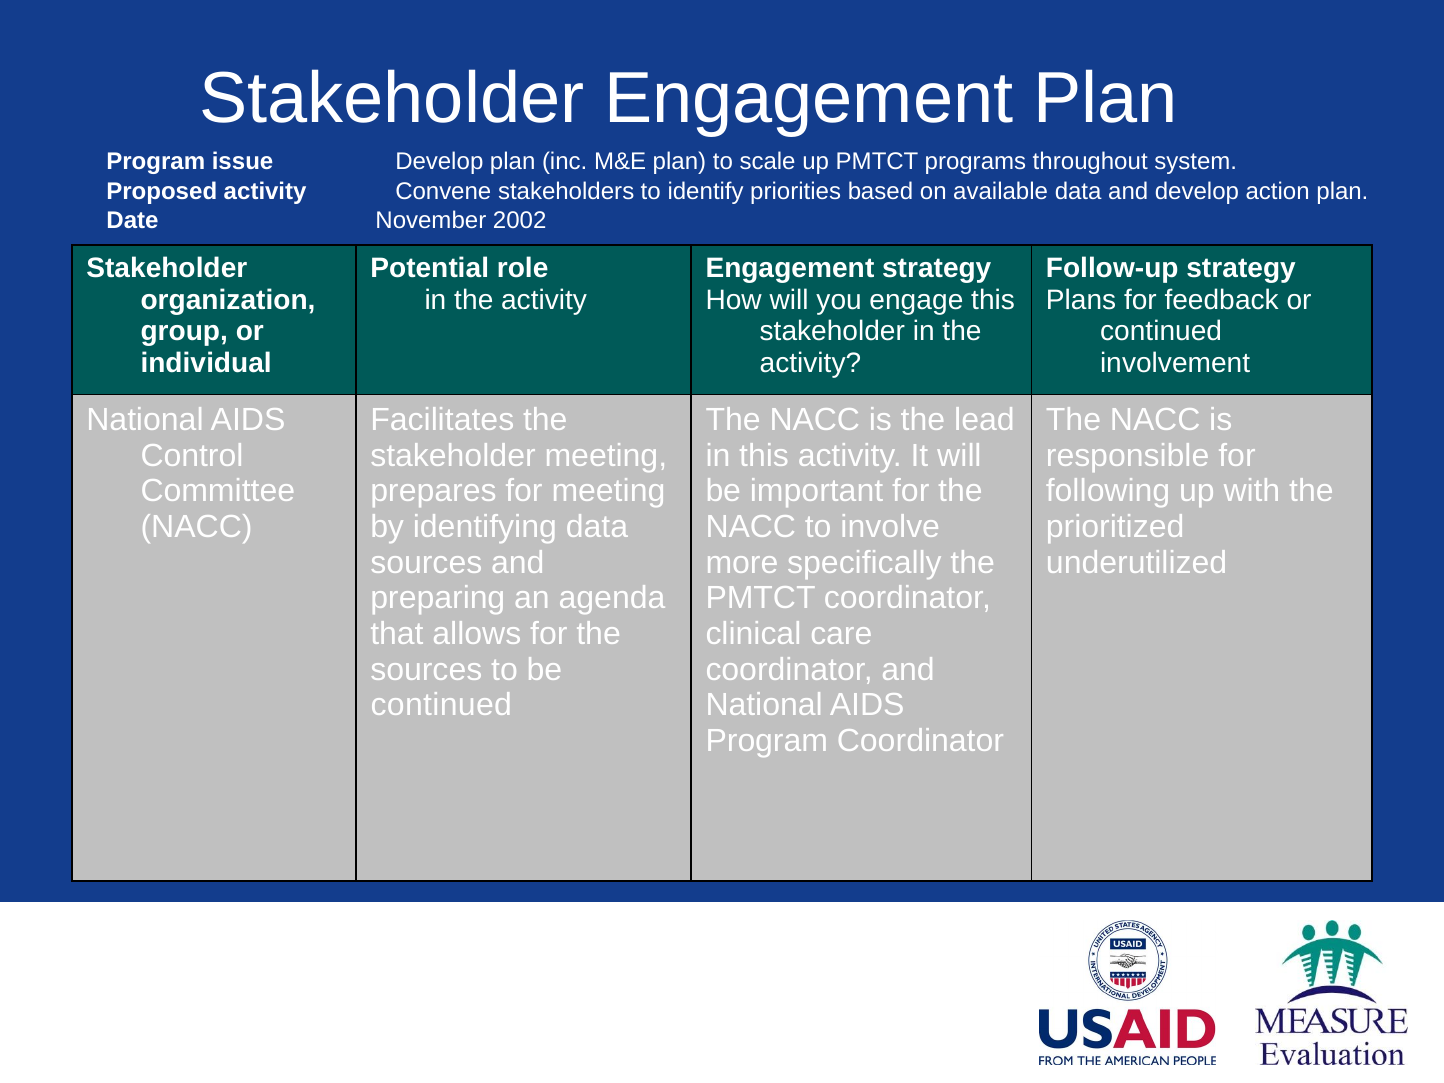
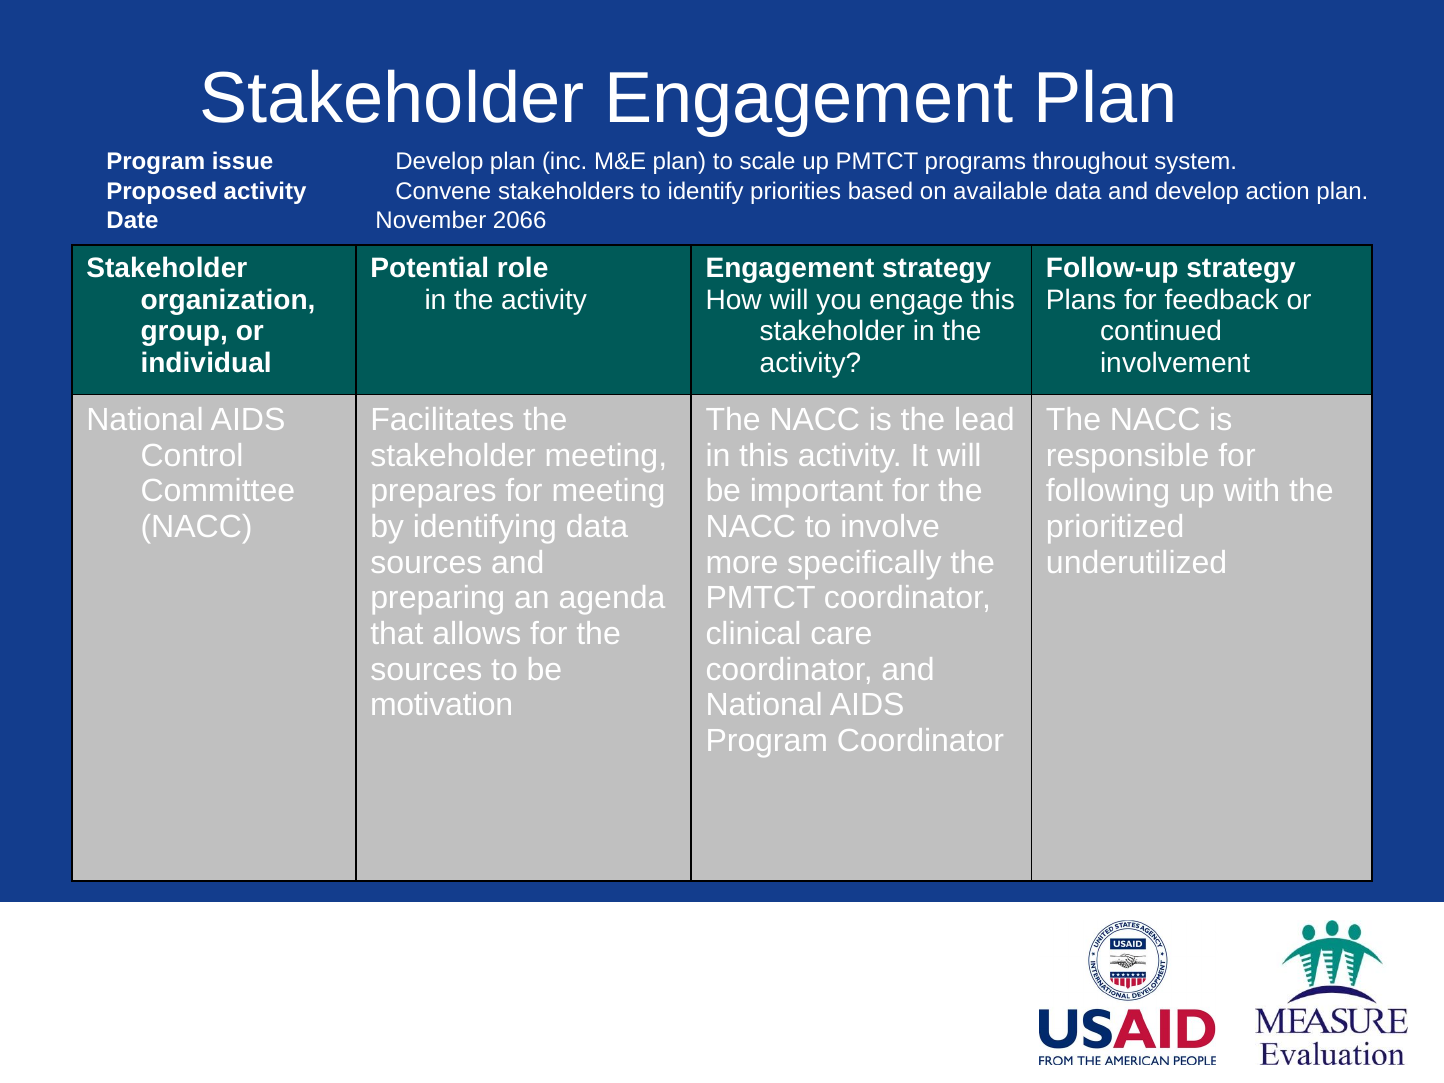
2002: 2002 -> 2066
continued at (441, 705): continued -> motivation
